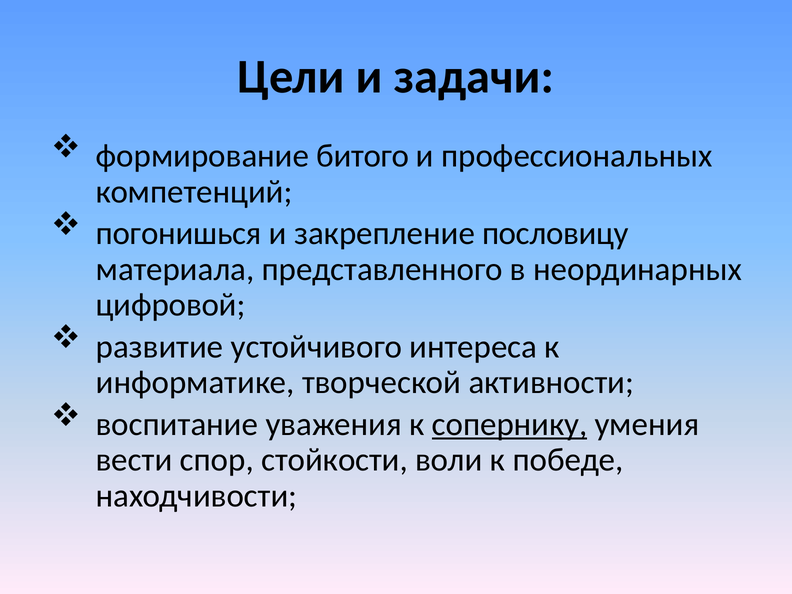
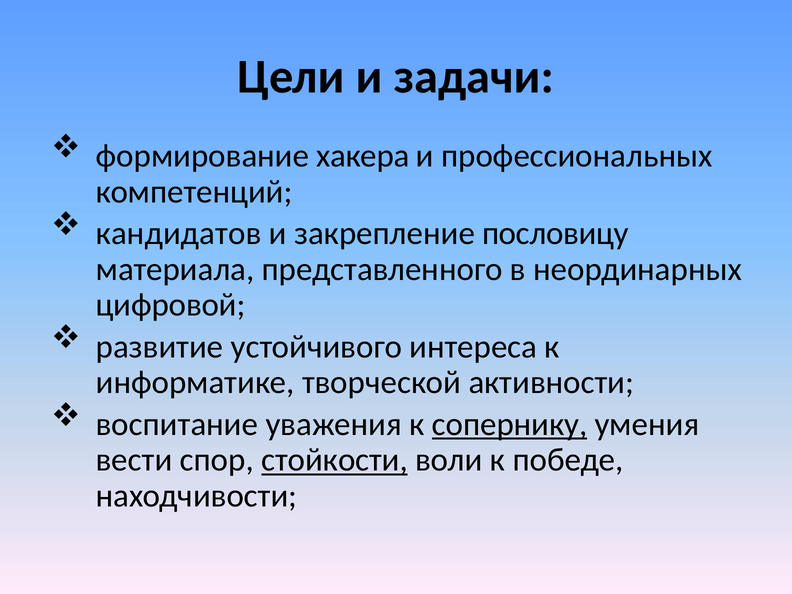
битого: битого -> хакера
погонишься: погонишься -> кандидатов
стойкости underline: none -> present
